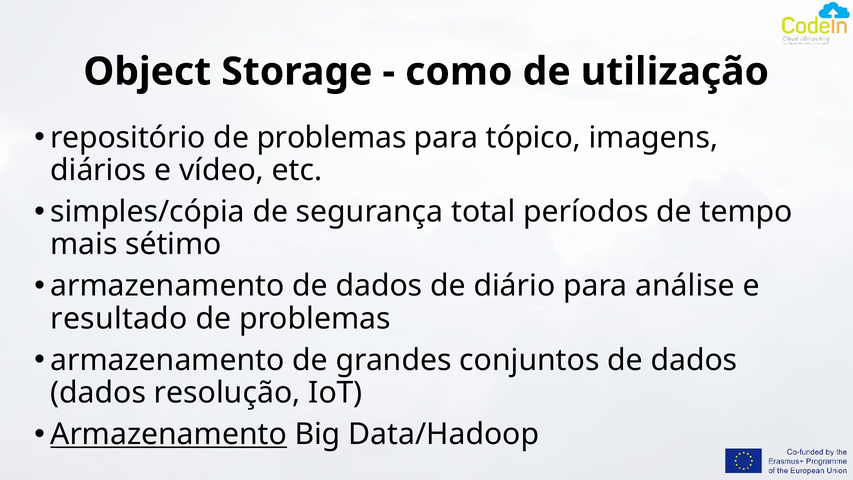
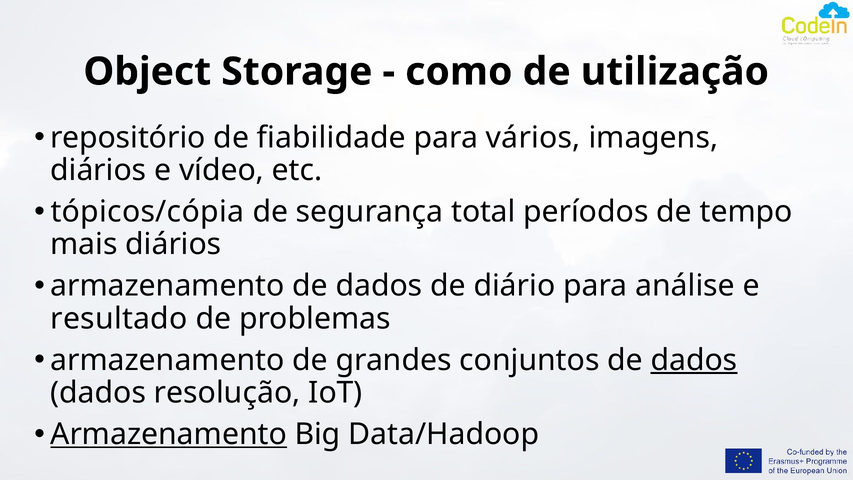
repositório de problemas: problemas -> fiabilidade
tópico: tópico -> vários
simples/cópia: simples/cópia -> tópicos/cópia
mais sétimo: sétimo -> diários
dados at (694, 360) underline: none -> present
